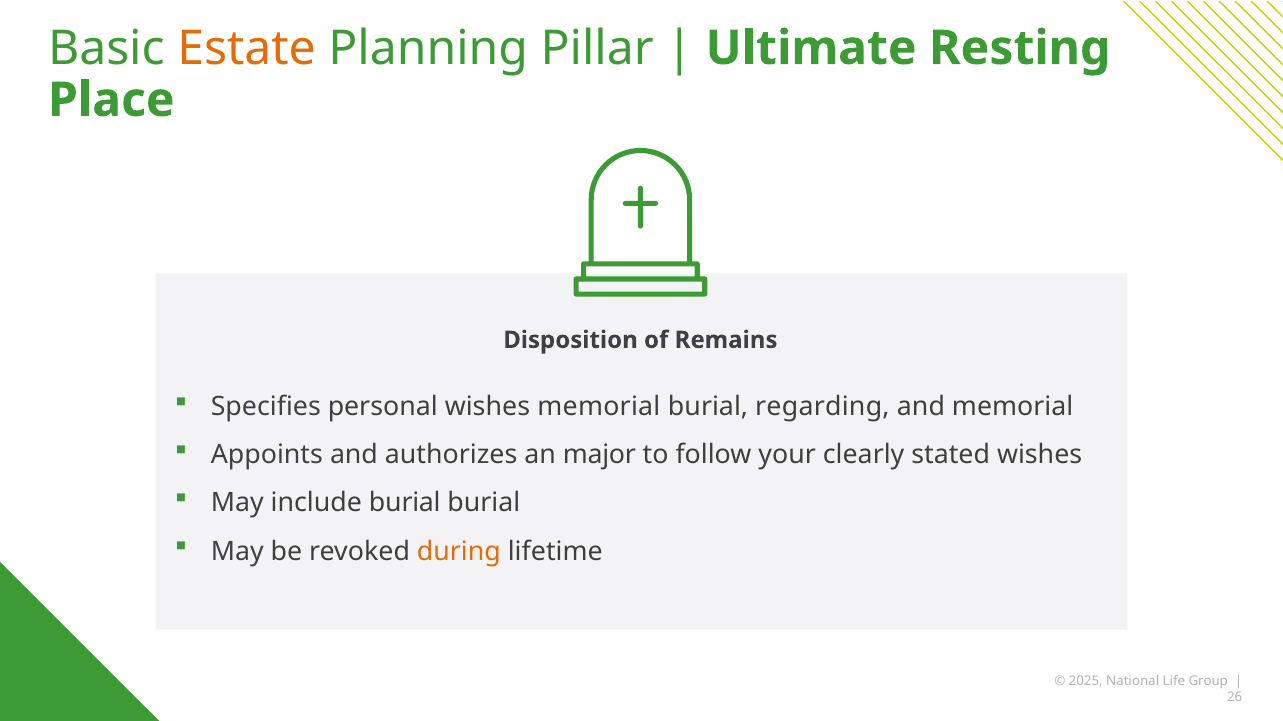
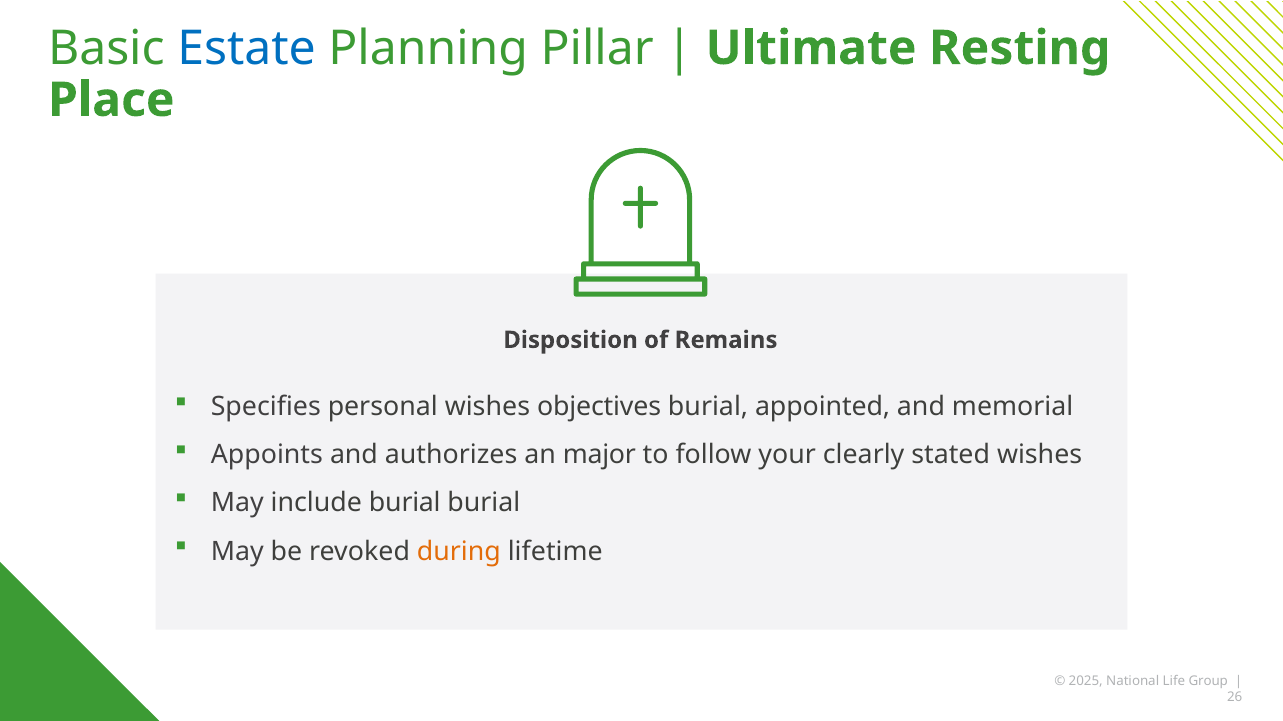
Estate colour: orange -> blue
wishes memorial: memorial -> objectives
regarding: regarding -> appointed
